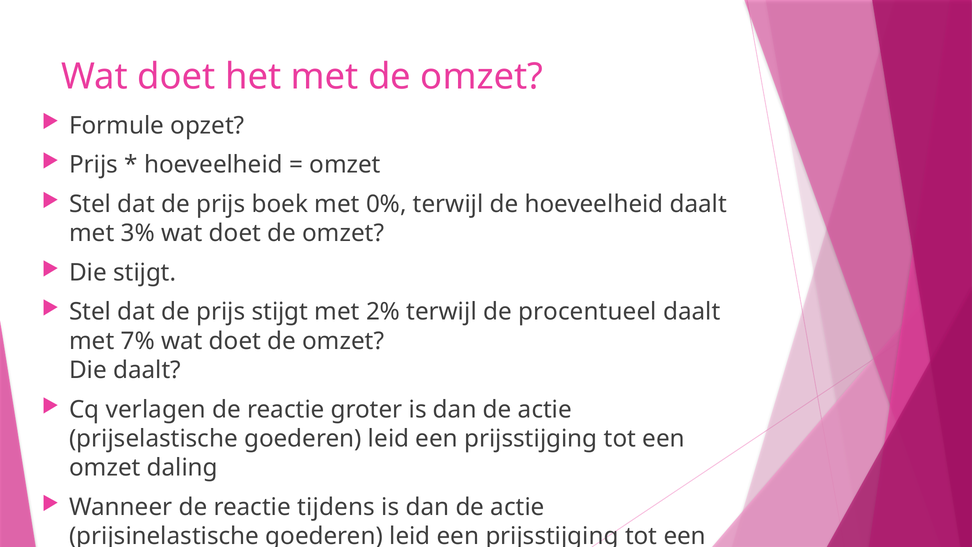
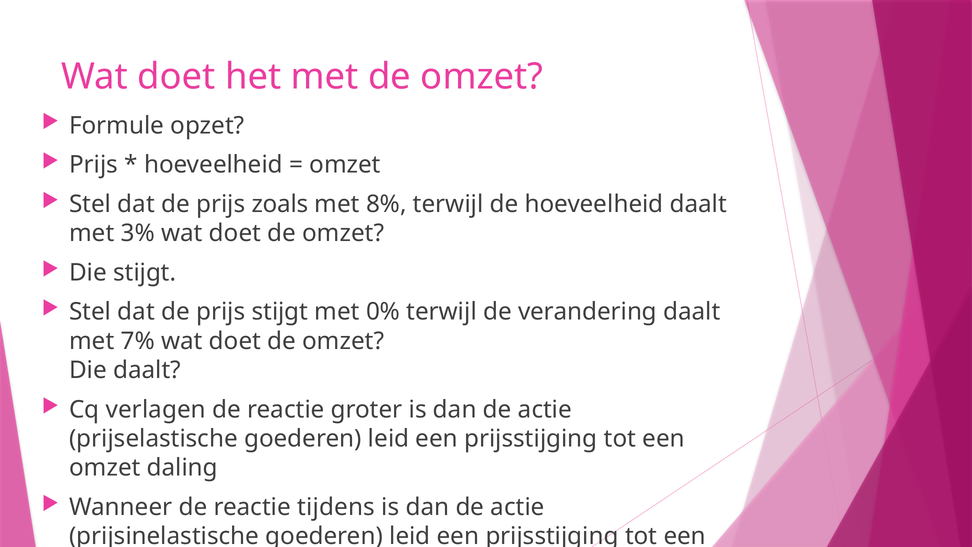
boek: boek -> zoals
0%: 0% -> 8%
2%: 2% -> 0%
procentueel: procentueel -> verandering
